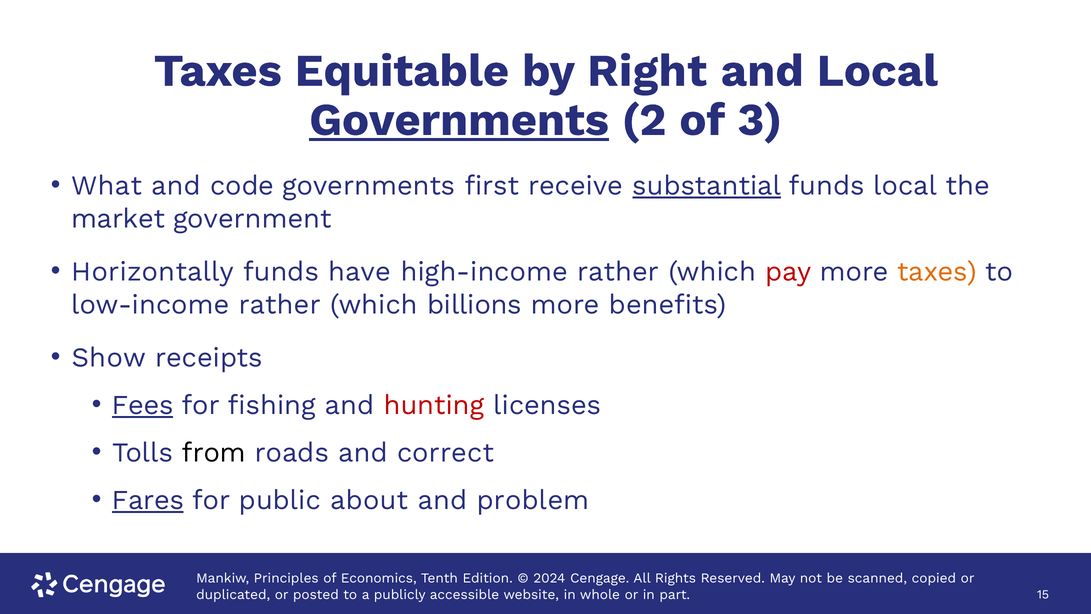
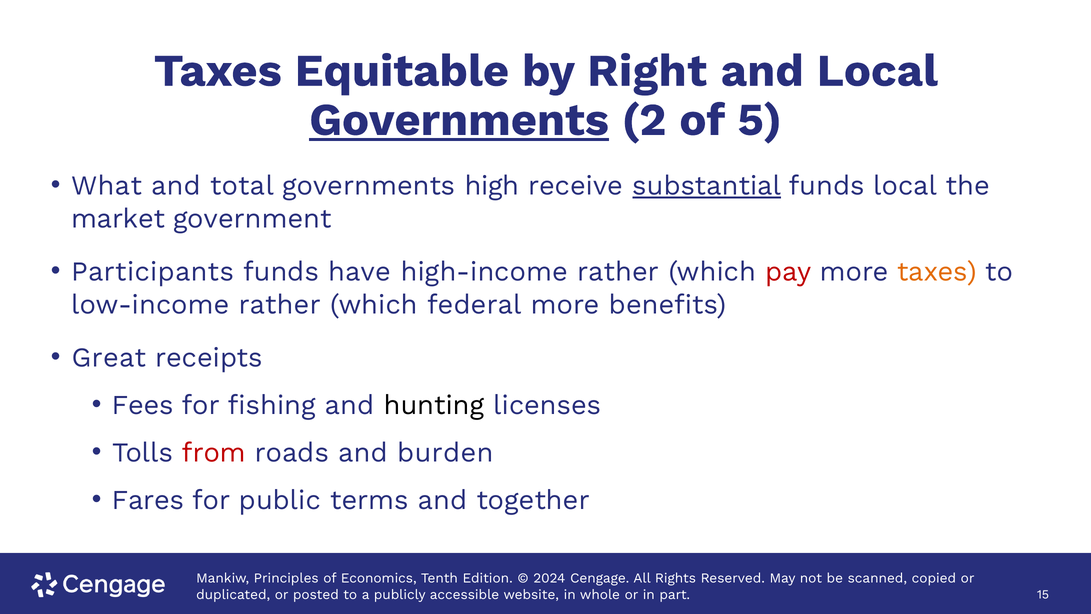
3: 3 -> 5
code: code -> total
first: first -> high
Horizontally: Horizontally -> Participants
billions: billions -> federal
Show: Show -> Great
Fees underline: present -> none
hunting colour: red -> black
from colour: black -> red
correct: correct -> burden
Fares underline: present -> none
about: about -> terms
problem: problem -> together
